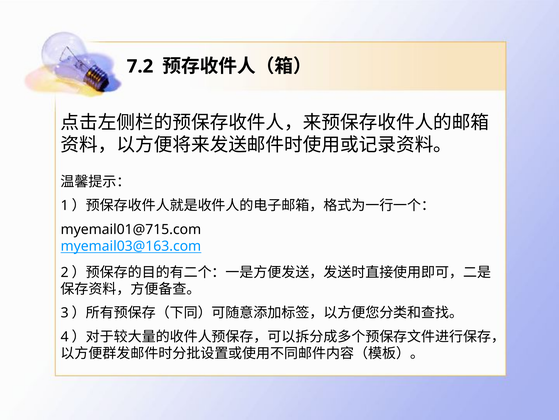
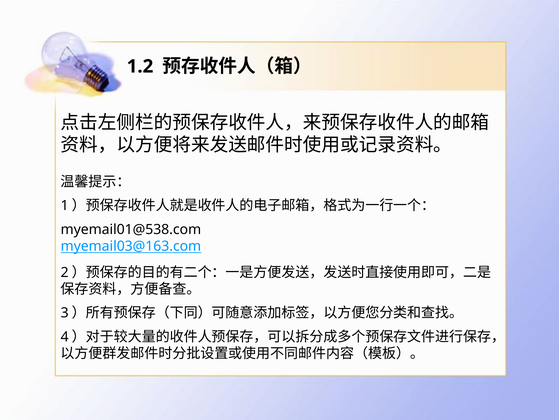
7.2: 7.2 -> 1.2
myemail01@715.com: myemail01@715.com -> myemail01@538.com
